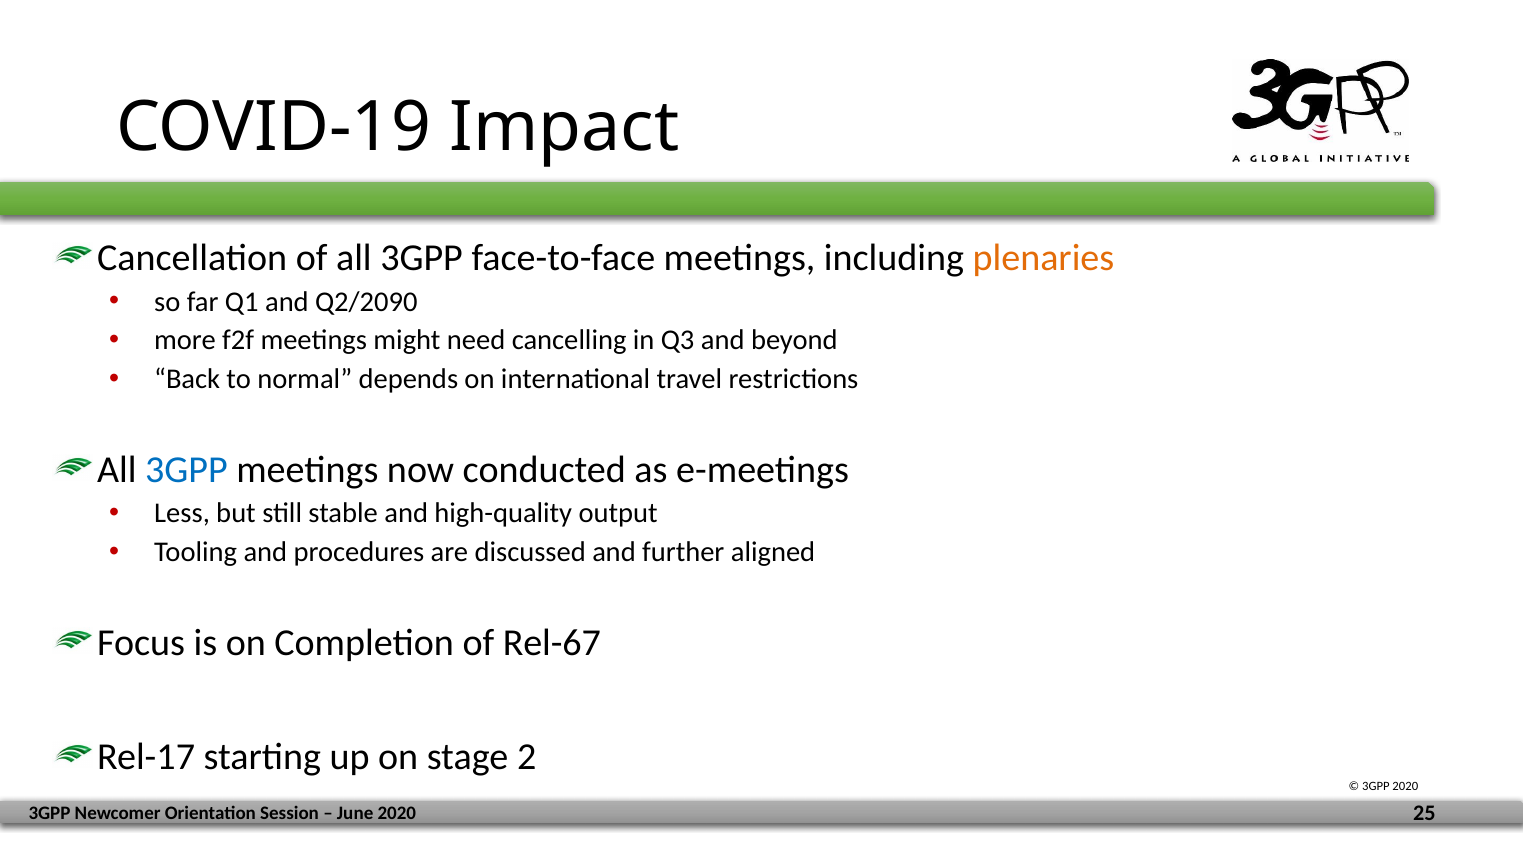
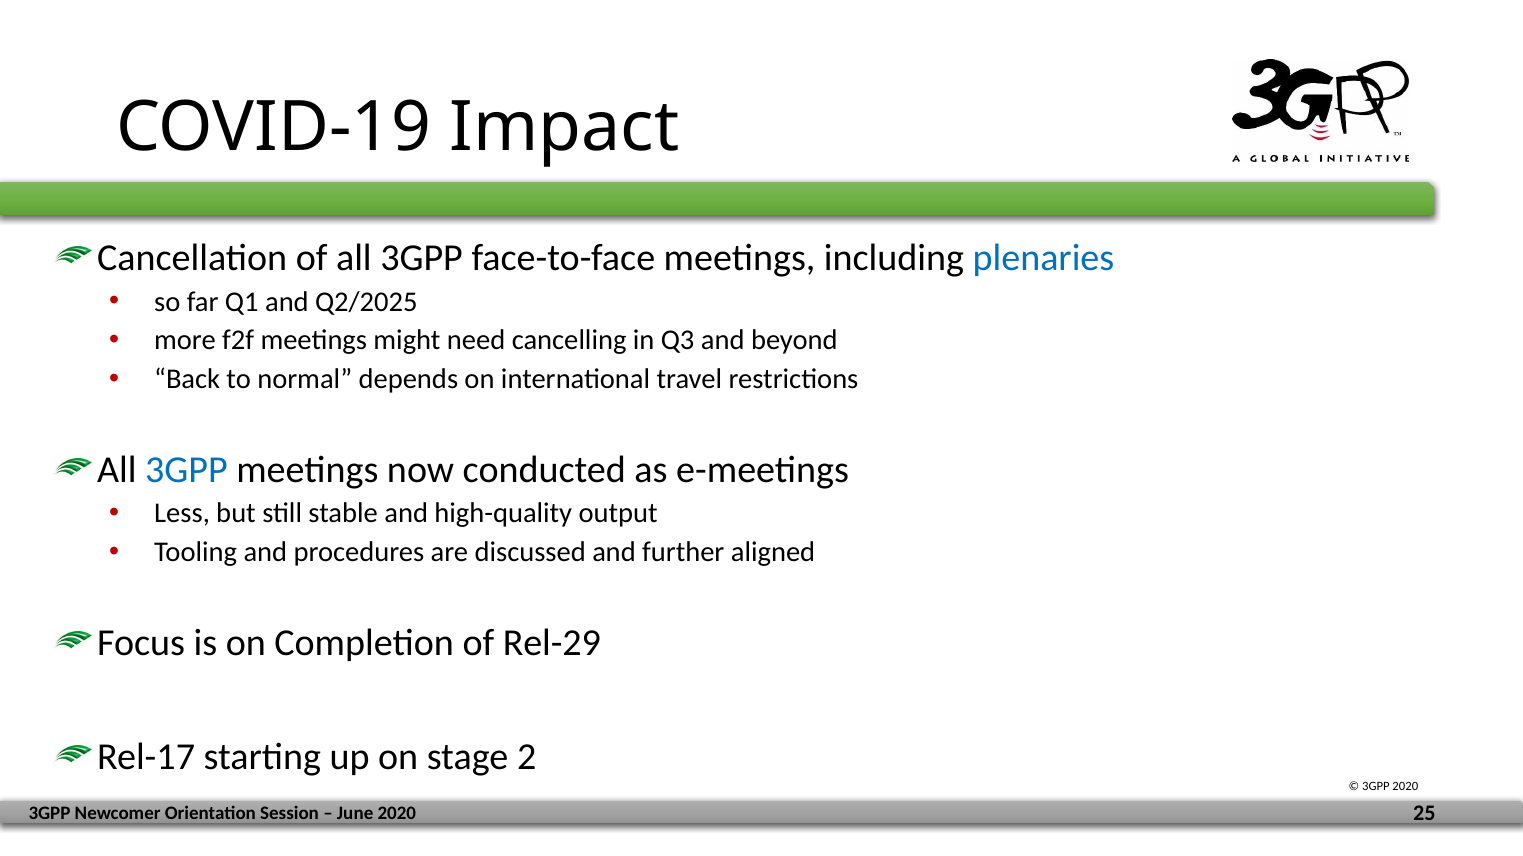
plenaries colour: orange -> blue
Q2/2090: Q2/2090 -> Q2/2025
Rel-67: Rel-67 -> Rel-29
